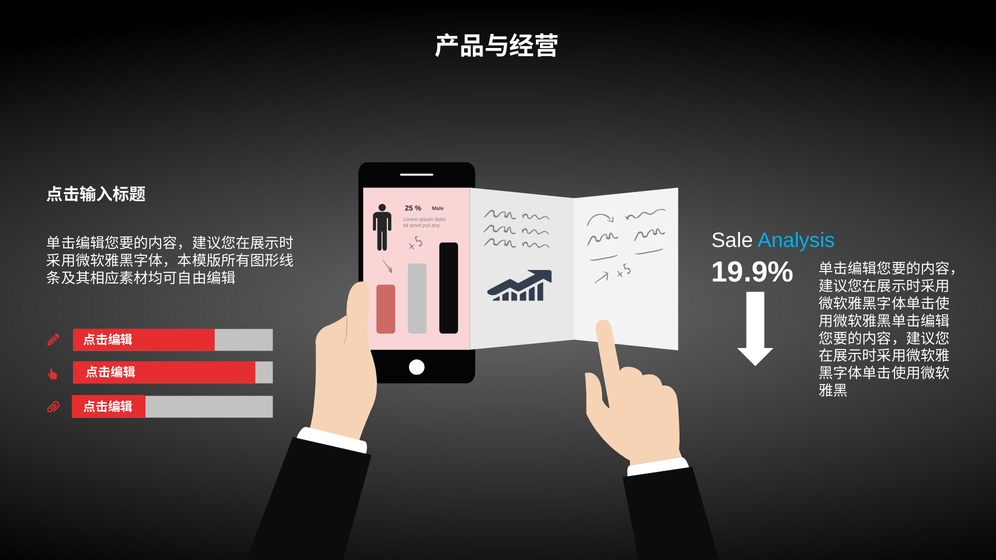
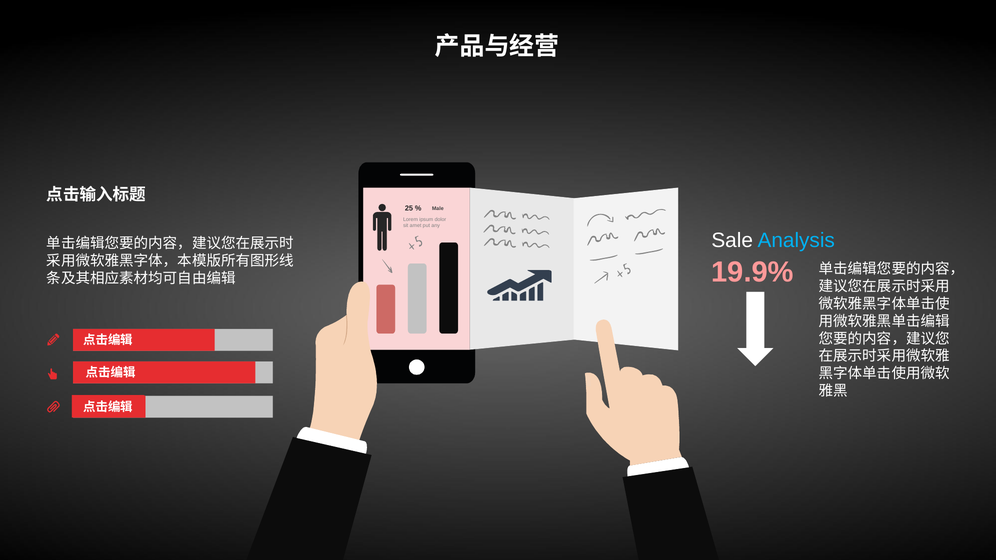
19.9% colour: white -> pink
